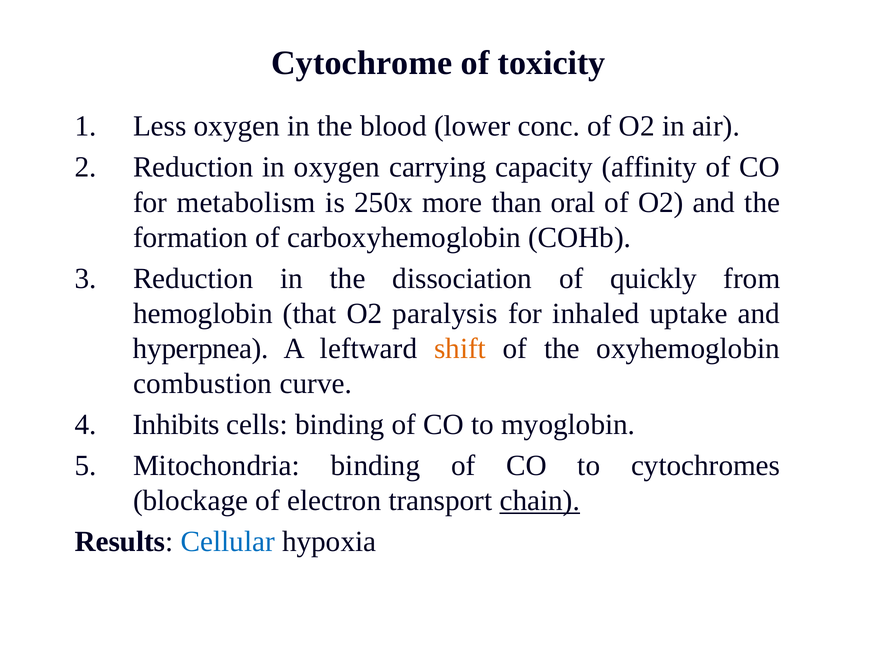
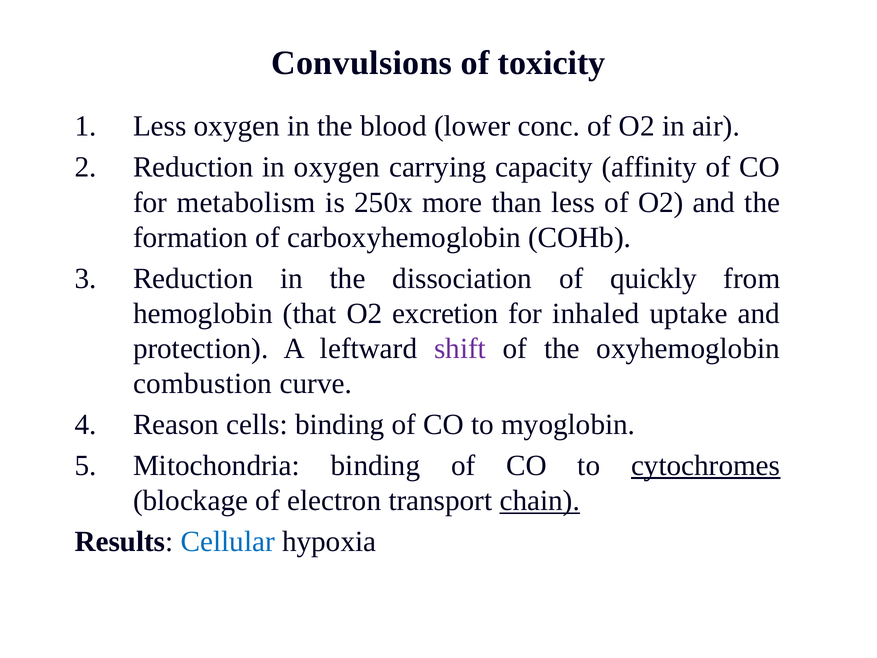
Cytochrome: Cytochrome -> Convulsions
than oral: oral -> less
paralysis: paralysis -> excretion
hyperpnea: hyperpnea -> protection
shift colour: orange -> purple
Inhibits: Inhibits -> Reason
cytochromes underline: none -> present
